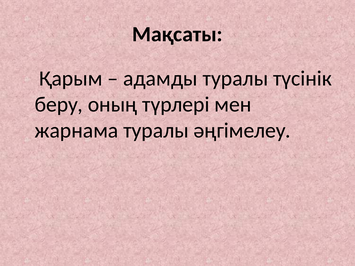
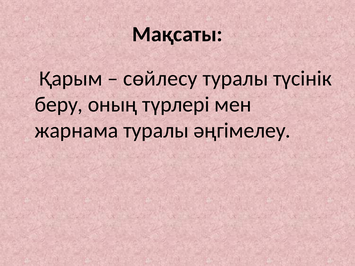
адамды: адамды -> сөйлесу
